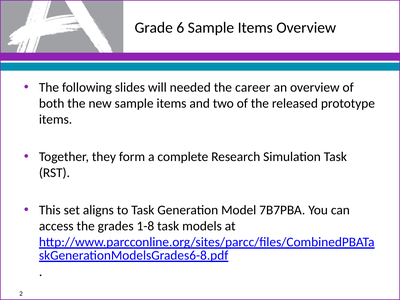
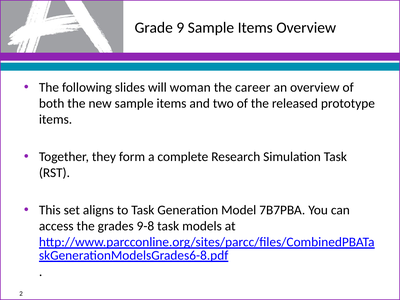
6: 6 -> 9
needed: needed -> woman
1-8: 1-8 -> 9-8
